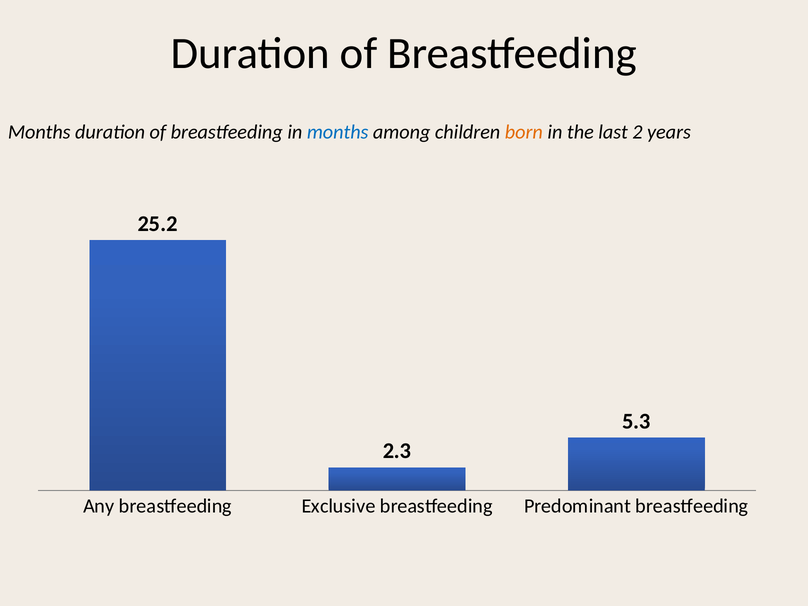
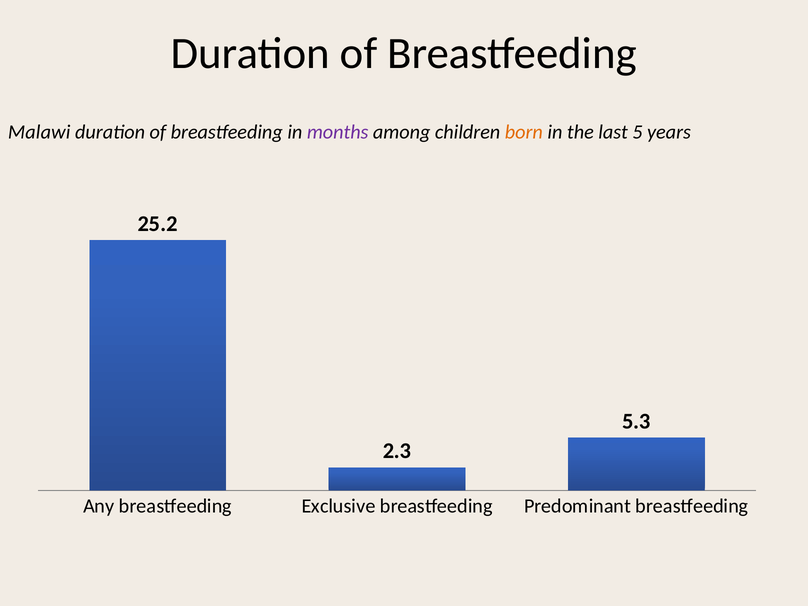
Months at (39, 132): Months -> Malawi
months at (338, 132) colour: blue -> purple
2: 2 -> 5
